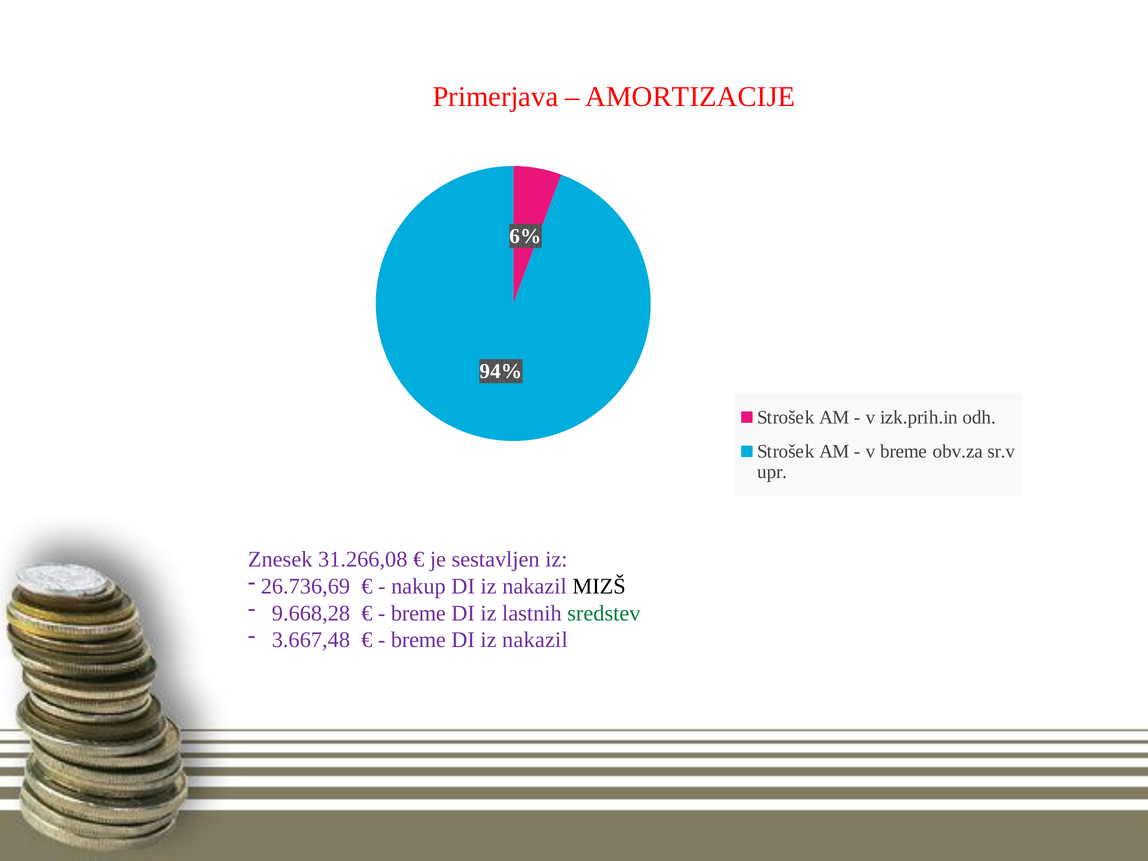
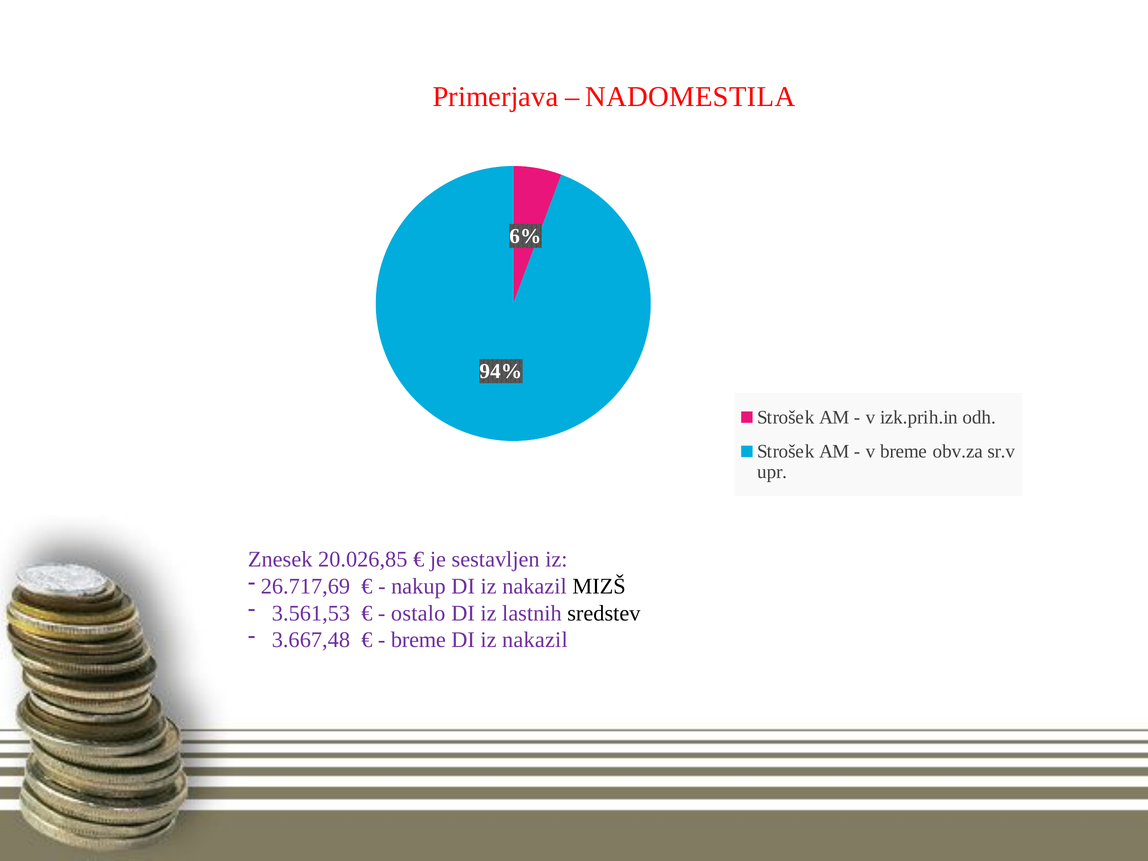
AMORTIZACIJE: AMORTIZACIJE -> NADOMESTILA
31.266,08: 31.266,08 -> 20.026,85
26.736,69: 26.736,69 -> 26.717,69
9.668,28: 9.668,28 -> 3.561,53
breme at (418, 613): breme -> ostalo
sredstev colour: green -> black
